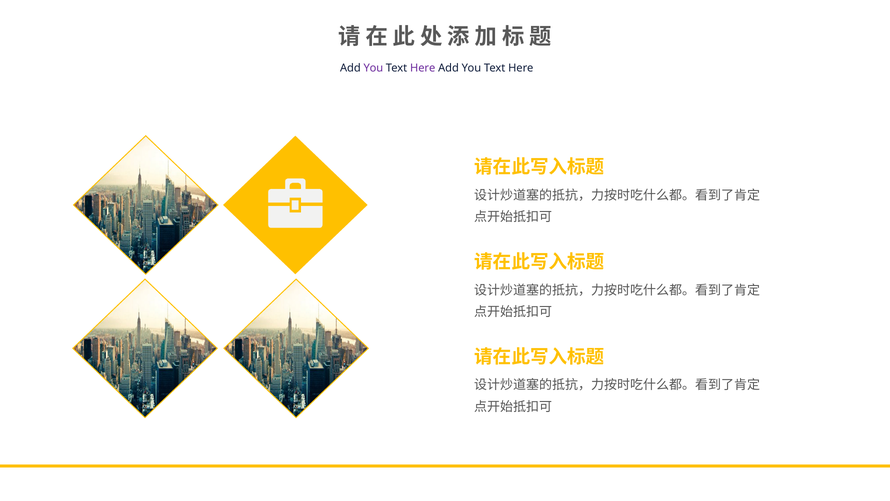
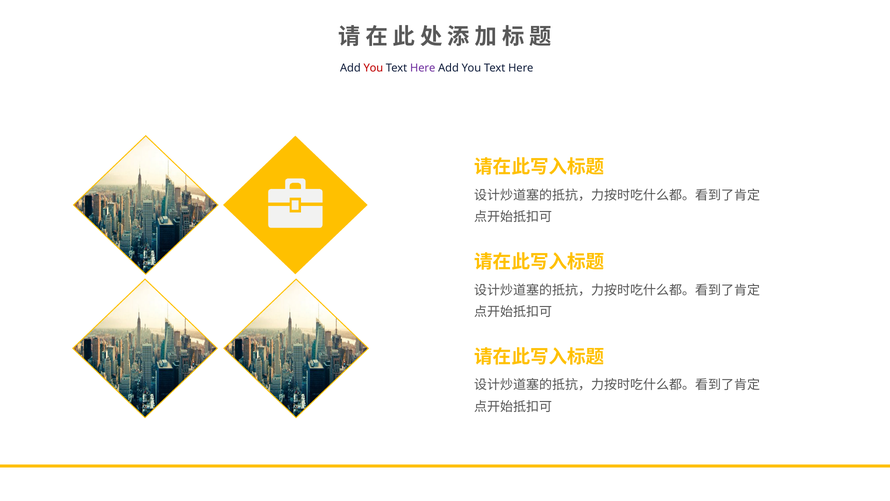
You at (373, 68) colour: purple -> red
